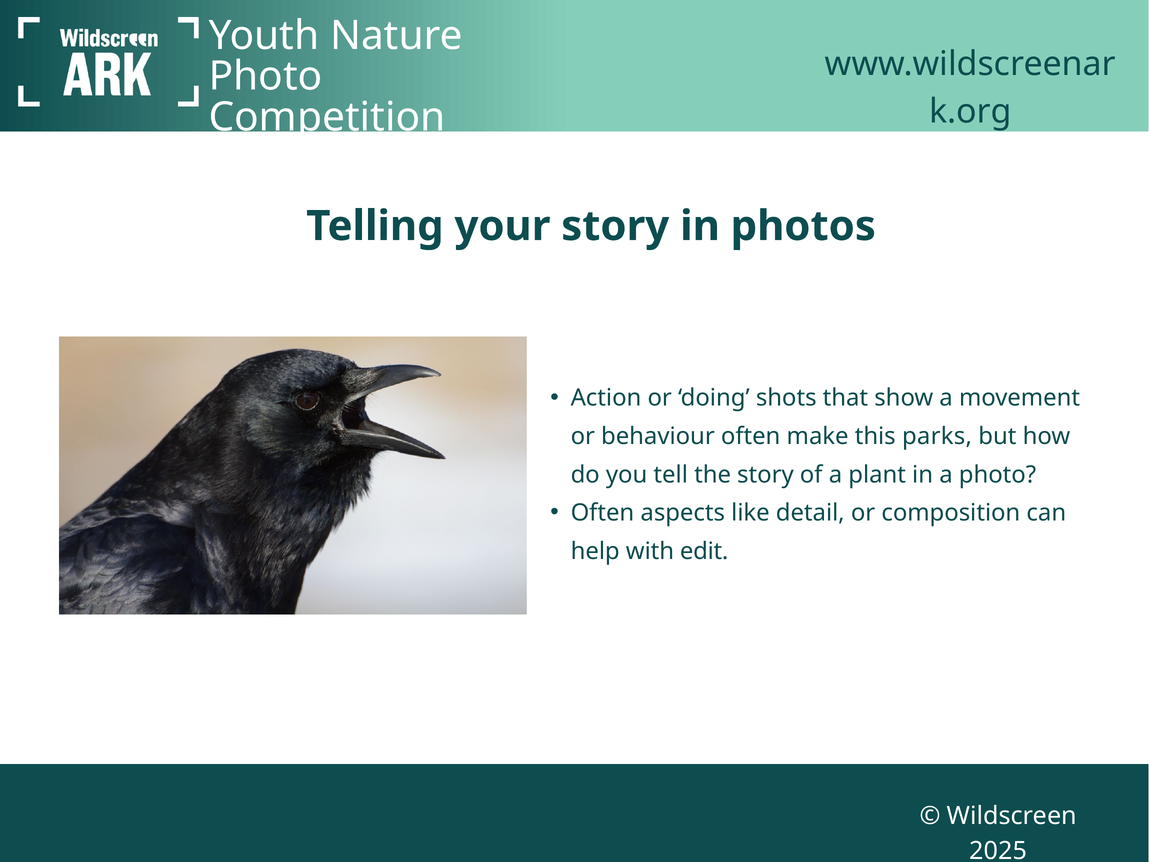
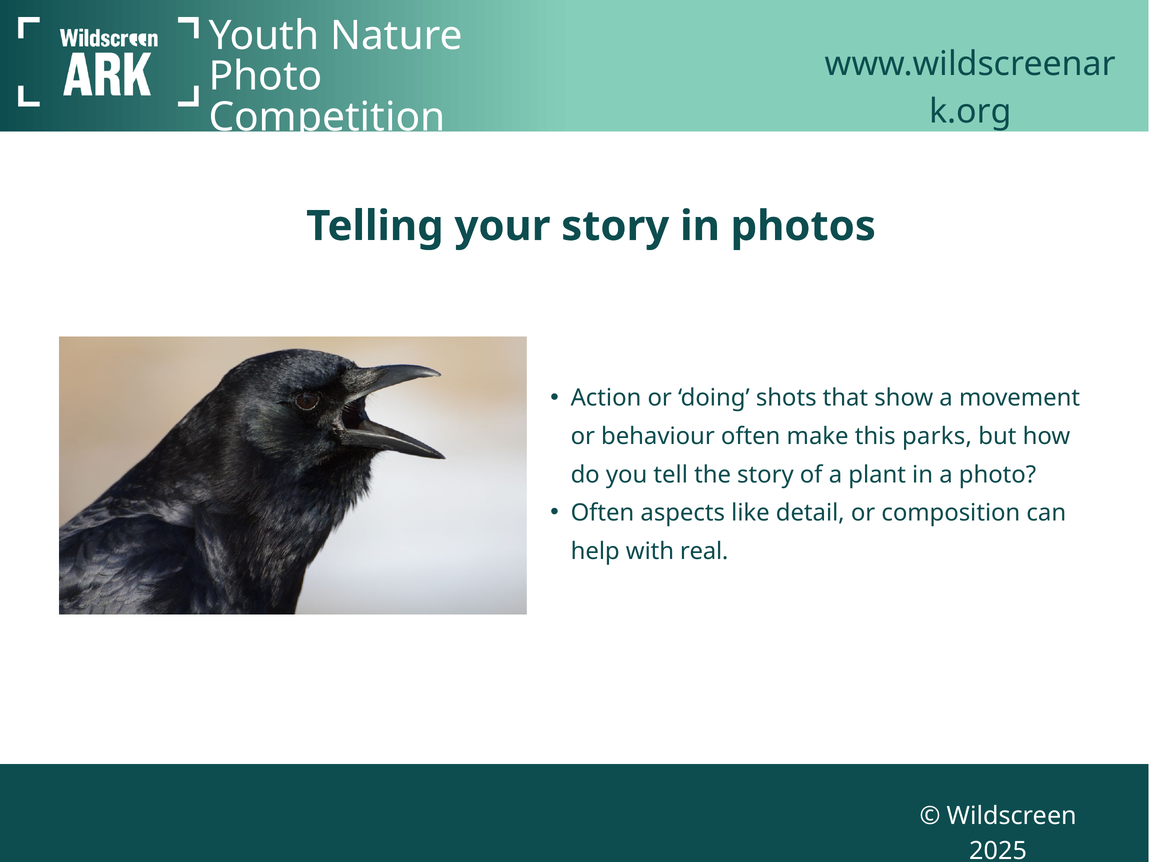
edit: edit -> real
